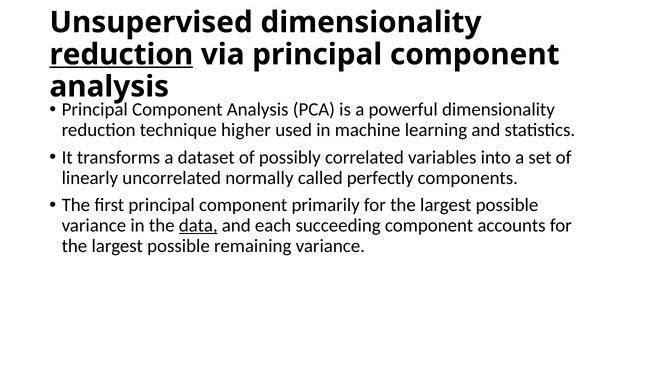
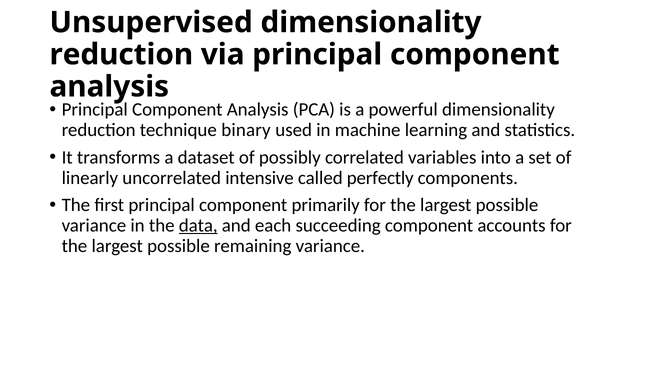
reduction at (121, 55) underline: present -> none
higher: higher -> binary
normally: normally -> intensive
